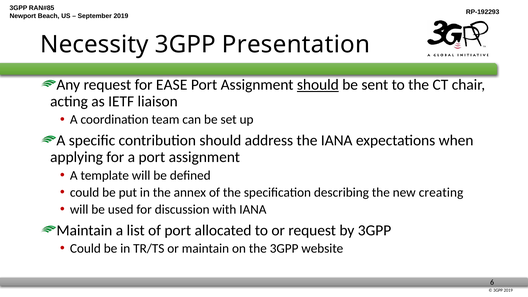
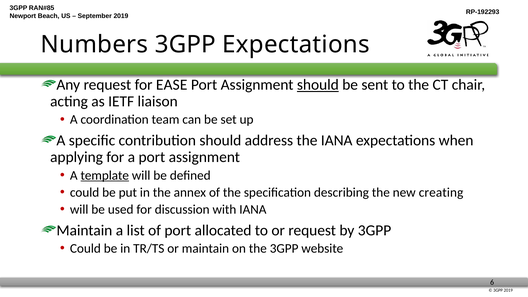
Necessity: Necessity -> Numbers
3GPP Presentation: Presentation -> Expectations
template underline: none -> present
